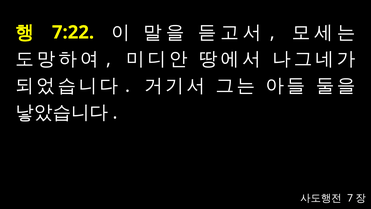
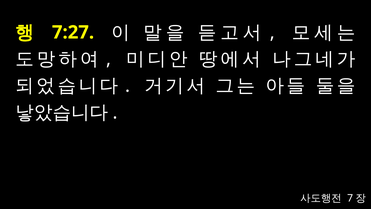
7:22: 7:22 -> 7:27
